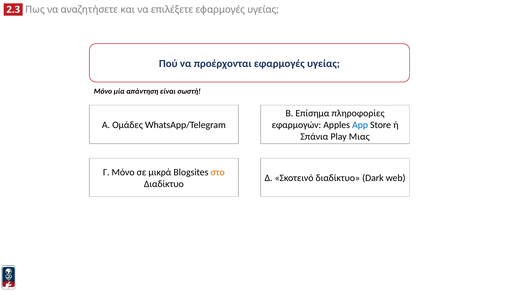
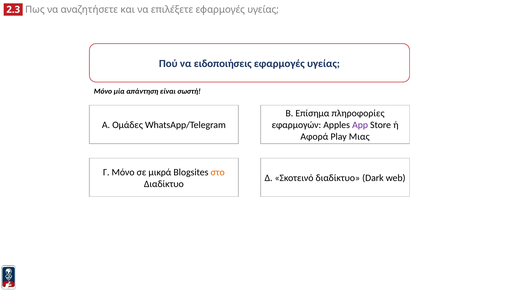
προέρχονται: προέρχονται -> ειδοποιήσεις
App colour: blue -> purple
Σπάνια: Σπάνια -> Αφορά
